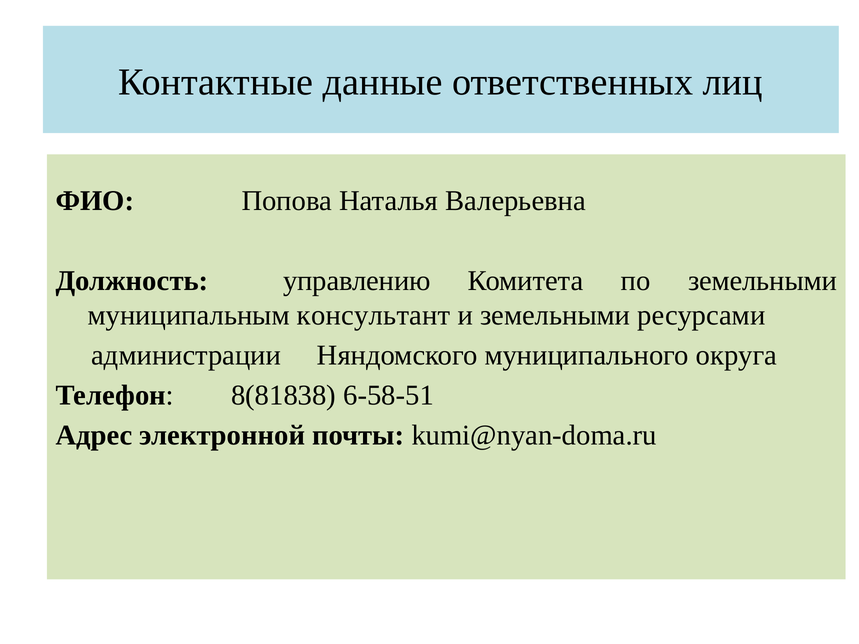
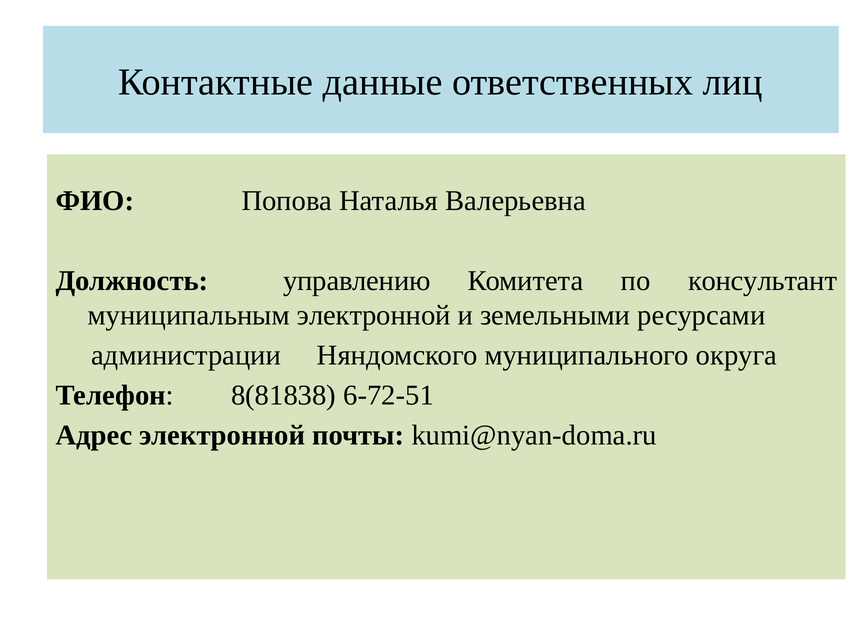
по земельными: земельными -> консультант
муниципальным консультант: консультант -> электронной
6-58-51: 6-58-51 -> 6-72-51
